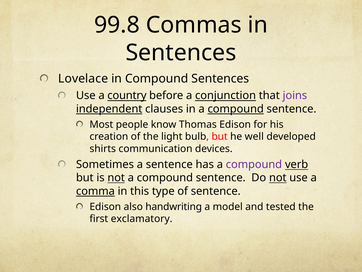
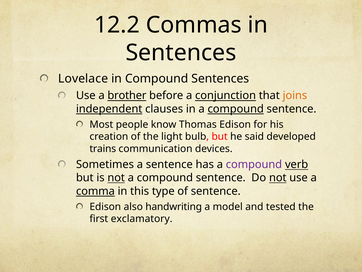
99.8: 99.8 -> 12.2
country: country -> brother
joins colour: purple -> orange
well: well -> said
shirts: shirts -> trains
